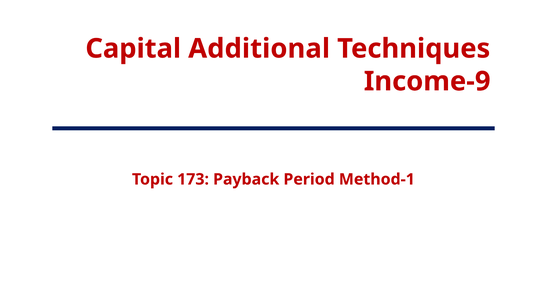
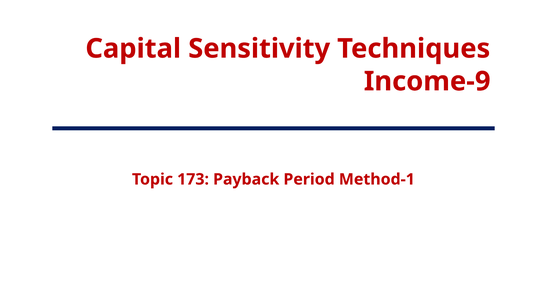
Additional: Additional -> Sensitivity
